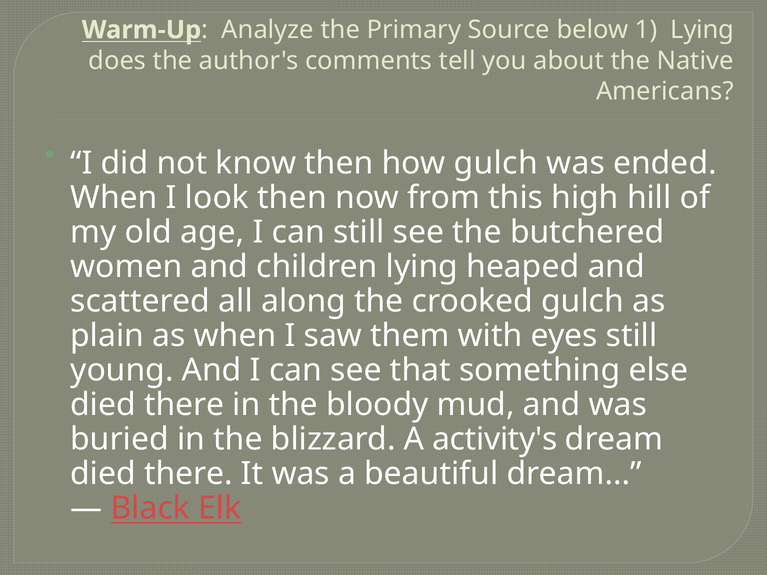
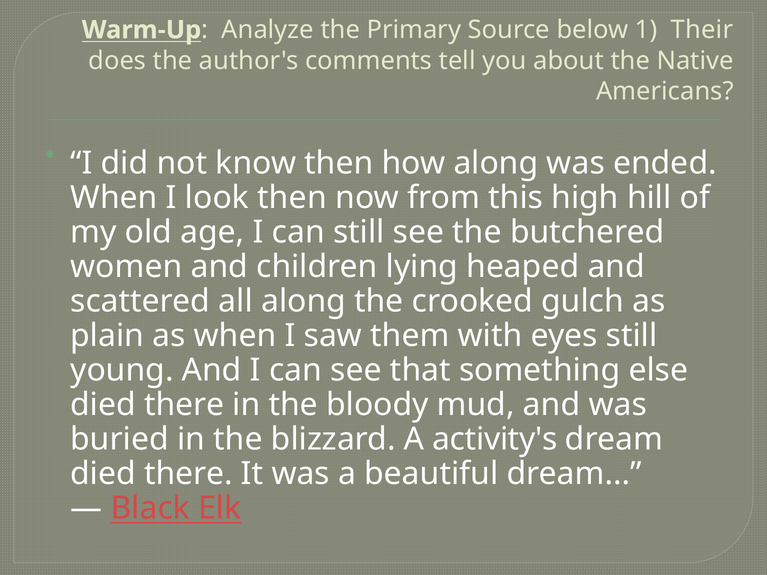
1 Lying: Lying -> Their
how gulch: gulch -> along
